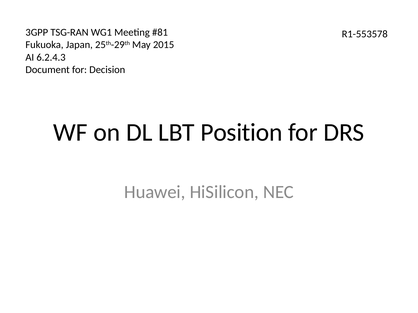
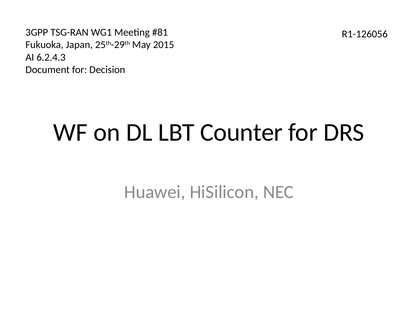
R1-553578: R1-553578 -> R1-126056
Position: Position -> Counter
